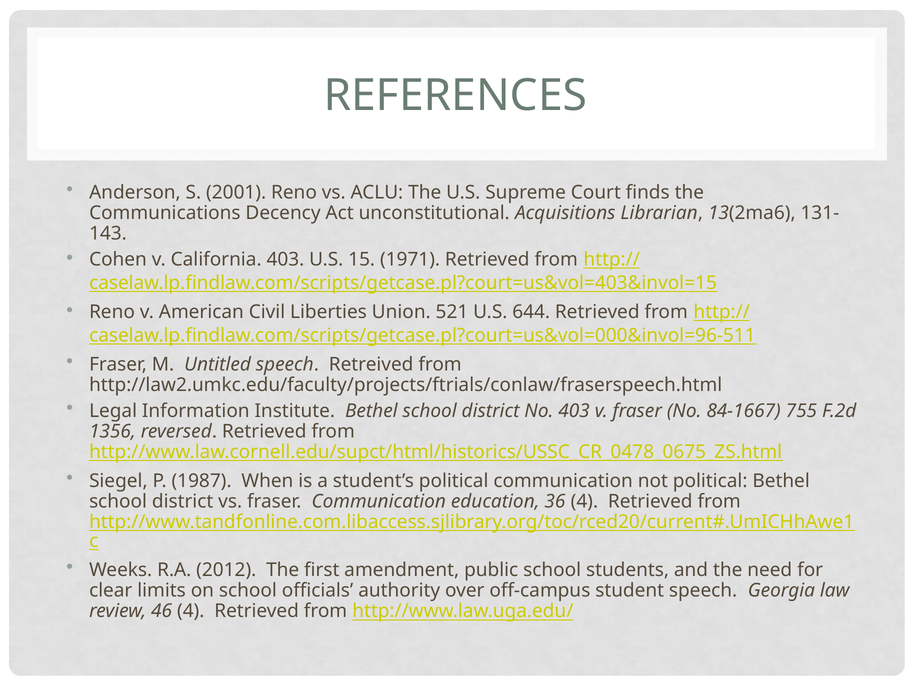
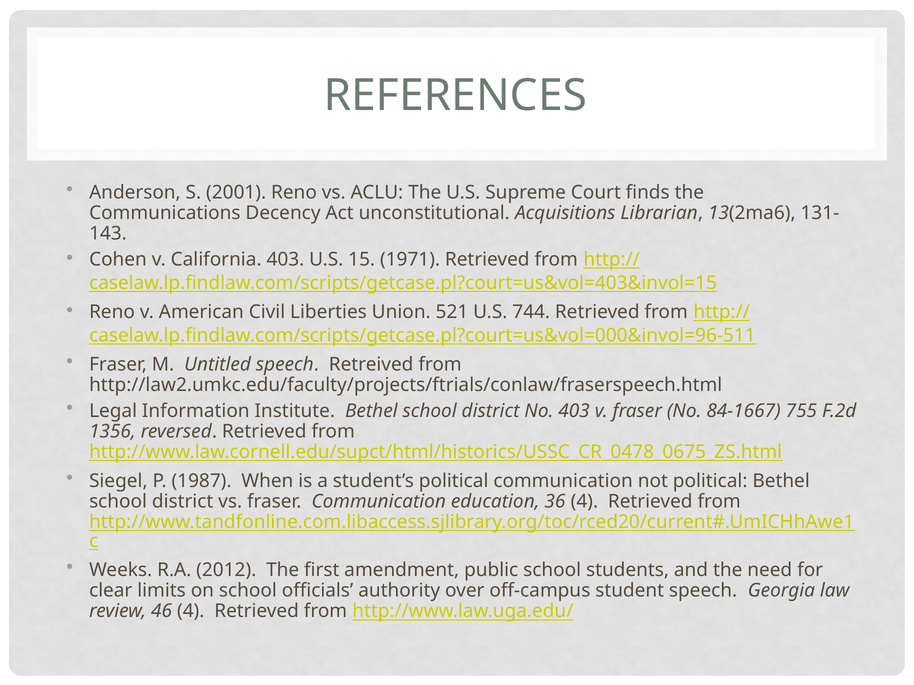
644: 644 -> 744
